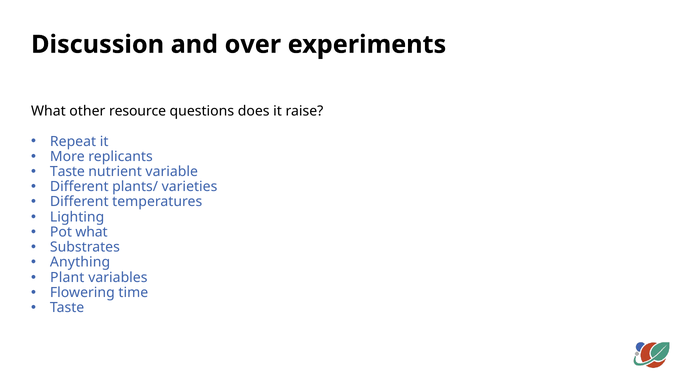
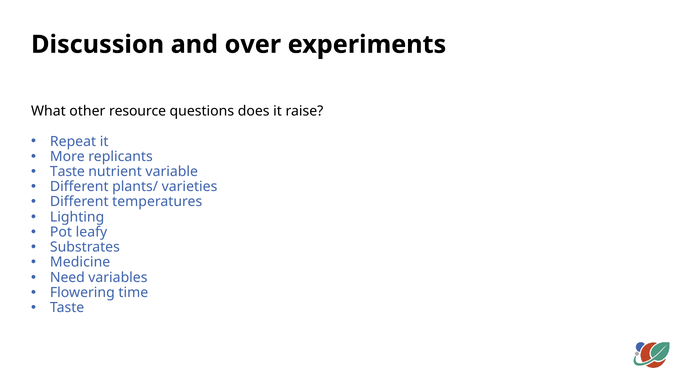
Pot what: what -> leafy
Anything: Anything -> Medicine
Plant: Plant -> Need
